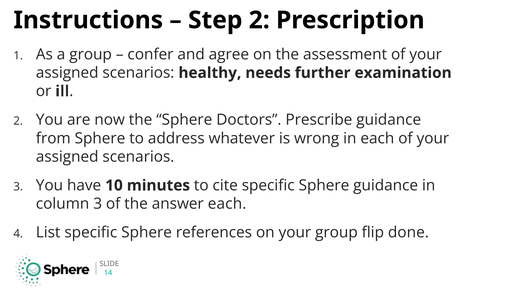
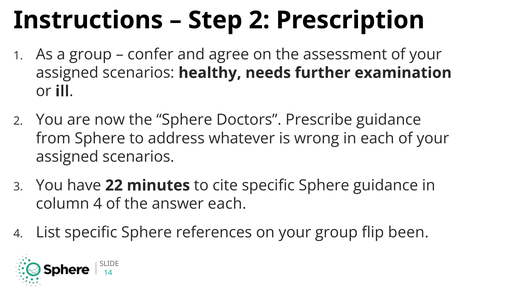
10: 10 -> 22
column 3: 3 -> 4
done: done -> been
